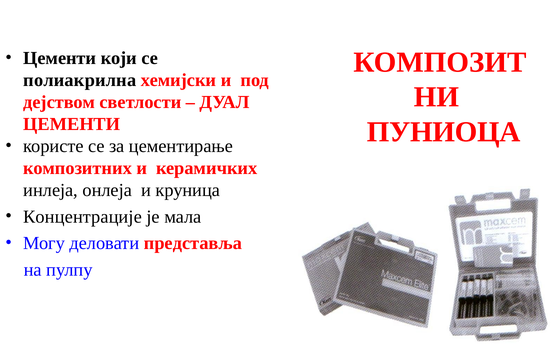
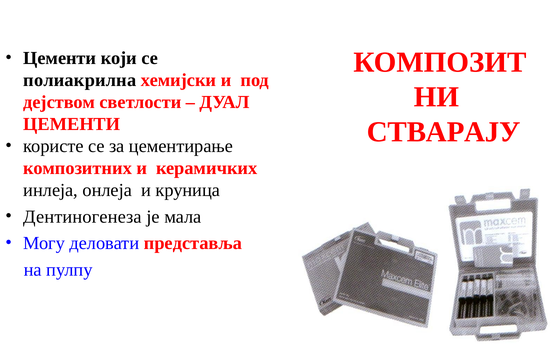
ПУНИОЦА: ПУНИОЦА -> СТВАРАЈУ
Концентрације: Концентрације -> Дентиногенеза
